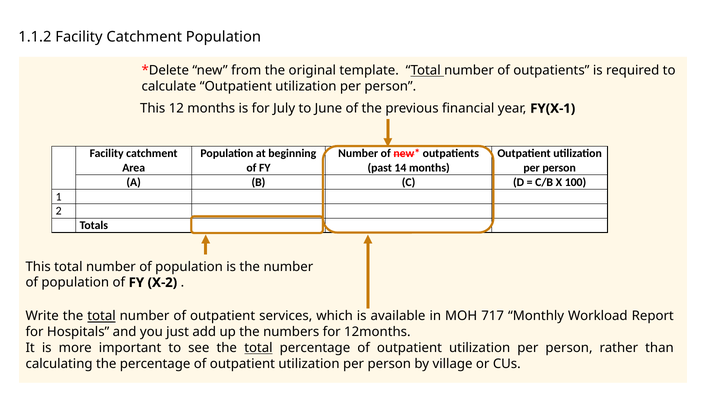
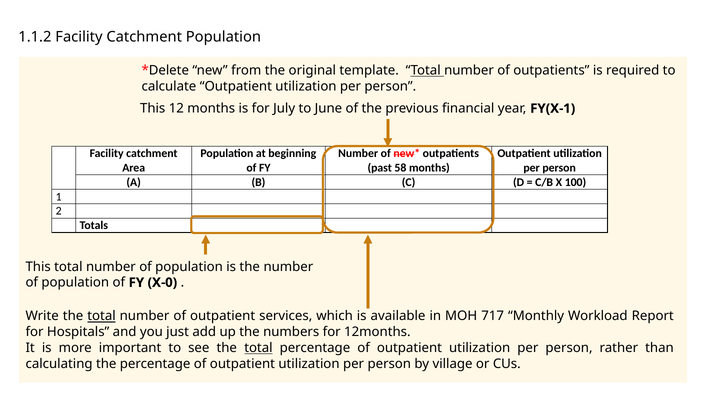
14: 14 -> 58
X-2: X-2 -> X-0
